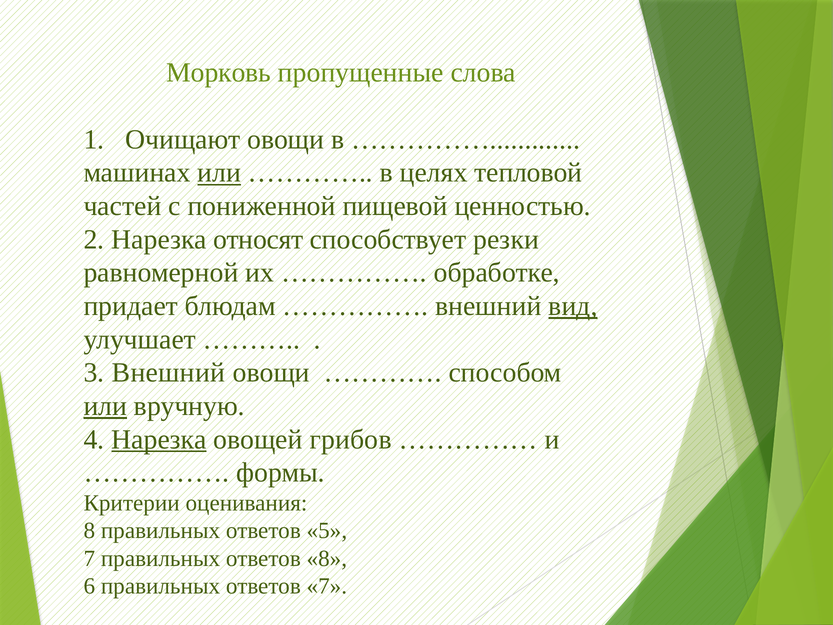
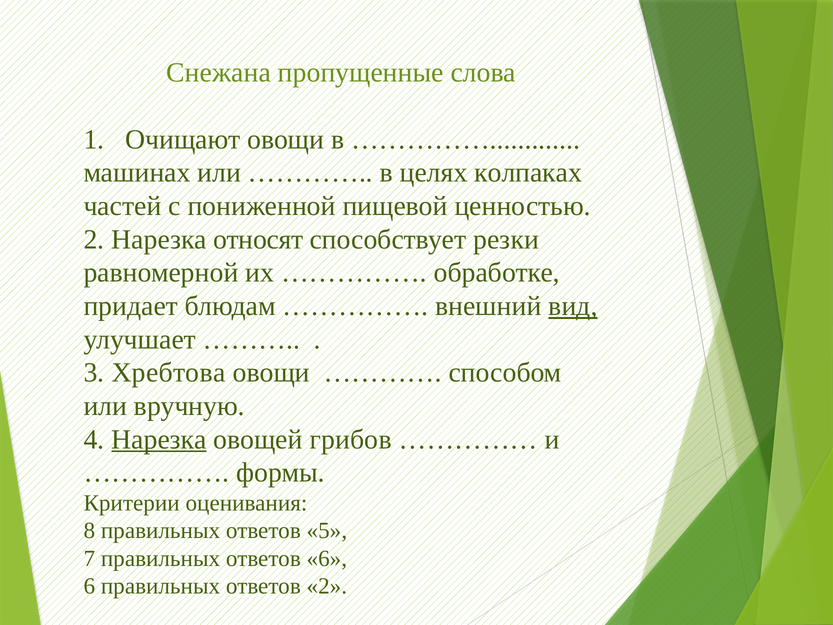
Морковь: Морковь -> Снежана
или at (219, 173) underline: present -> none
тепловой: тепловой -> колпаках
3 Внешний: Внешний -> Хребтова
или at (105, 406) underline: present -> none
ответов 8: 8 -> 6
ответов 7: 7 -> 2
